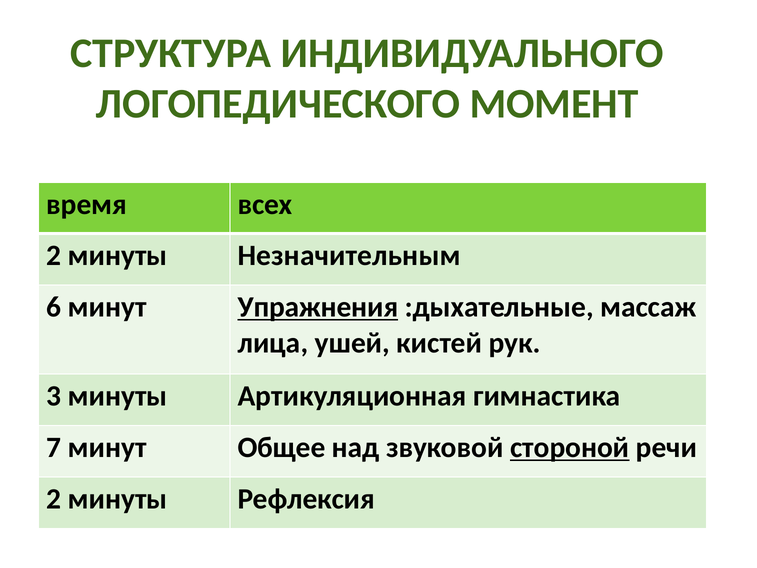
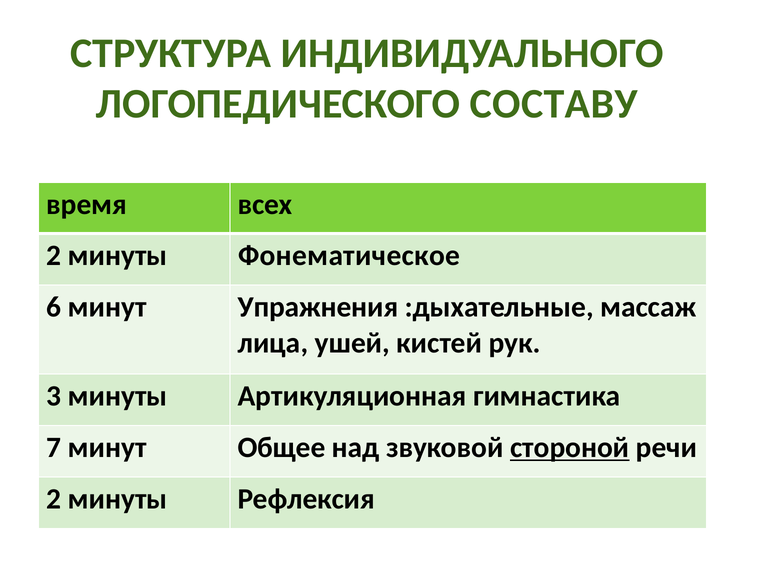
МОМЕНТ: МОМЕНТ -> СОСТАВУ
Незначительным: Незначительным -> Фонематическое
Упражнения underline: present -> none
